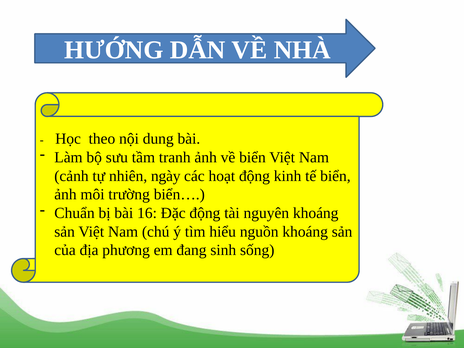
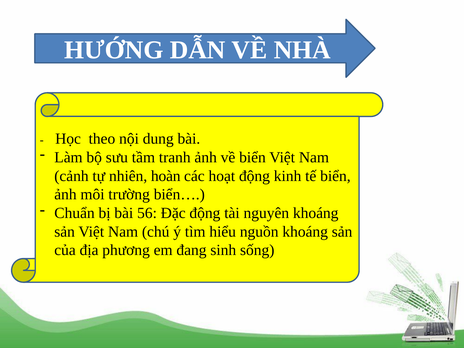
ngày: ngày -> hoàn
16: 16 -> 56
